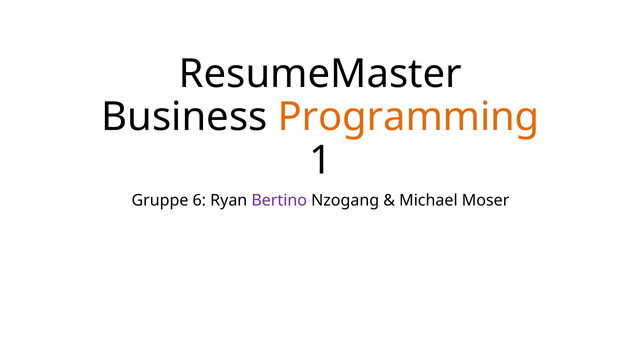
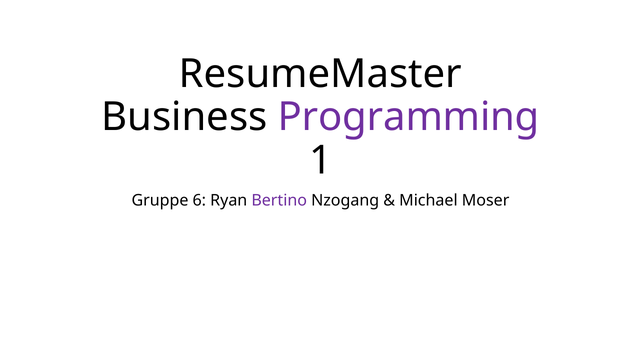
Programming colour: orange -> purple
